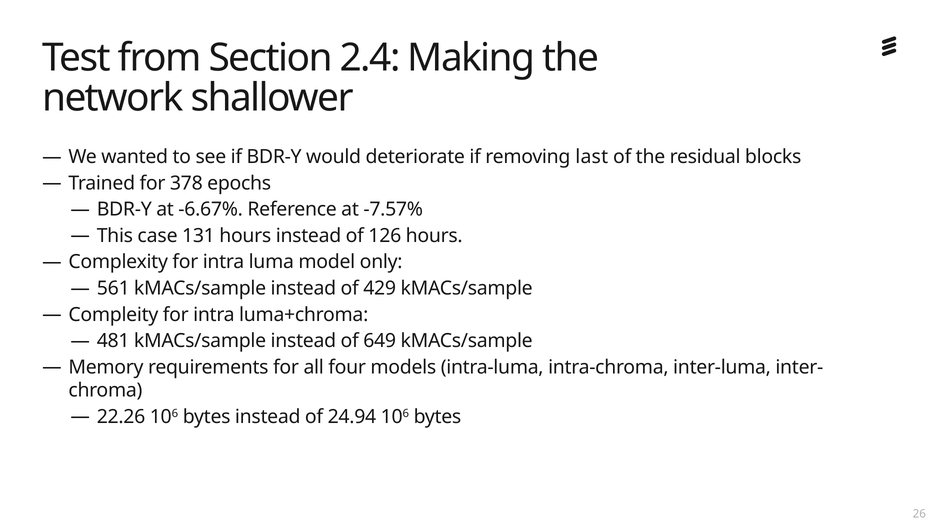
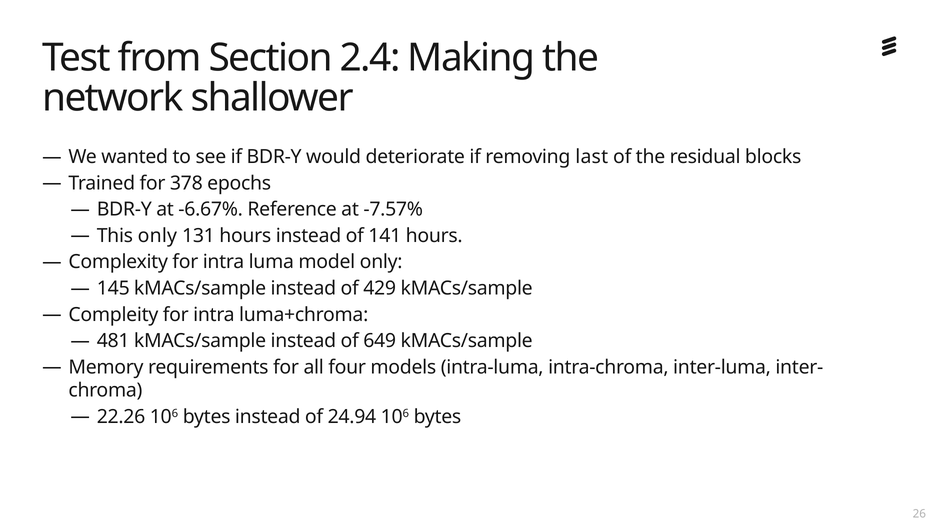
This case: case -> only
126: 126 -> 141
561: 561 -> 145
